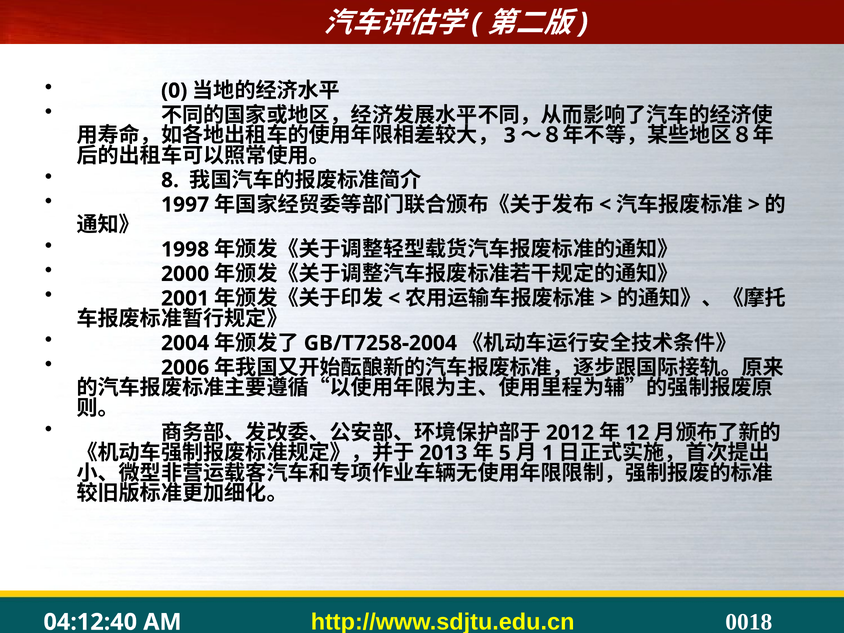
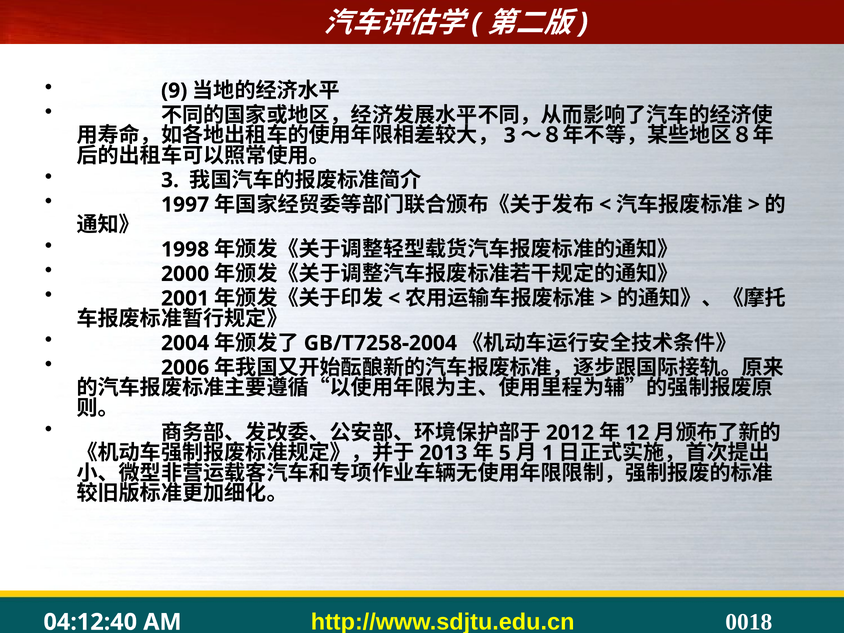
0: 0 -> 9
8 at (170, 180): 8 -> 3
